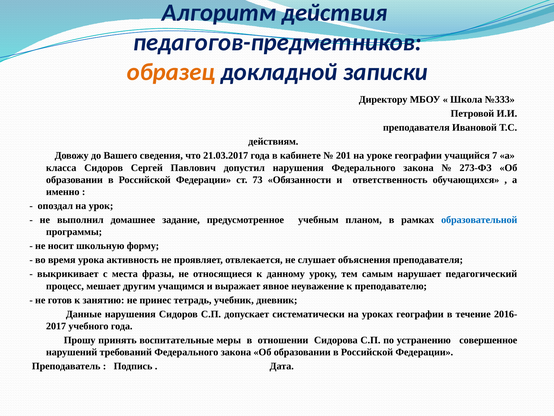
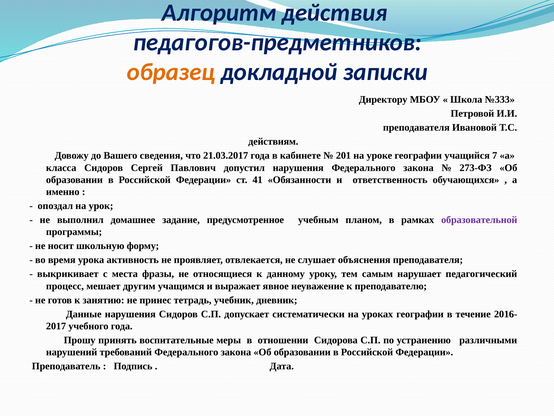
73: 73 -> 41
образовательной colour: blue -> purple
совершенное: совершенное -> различными
